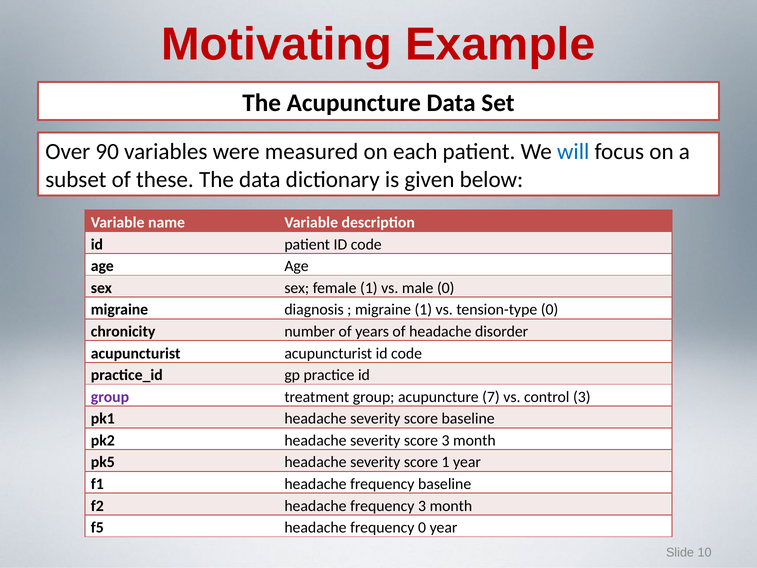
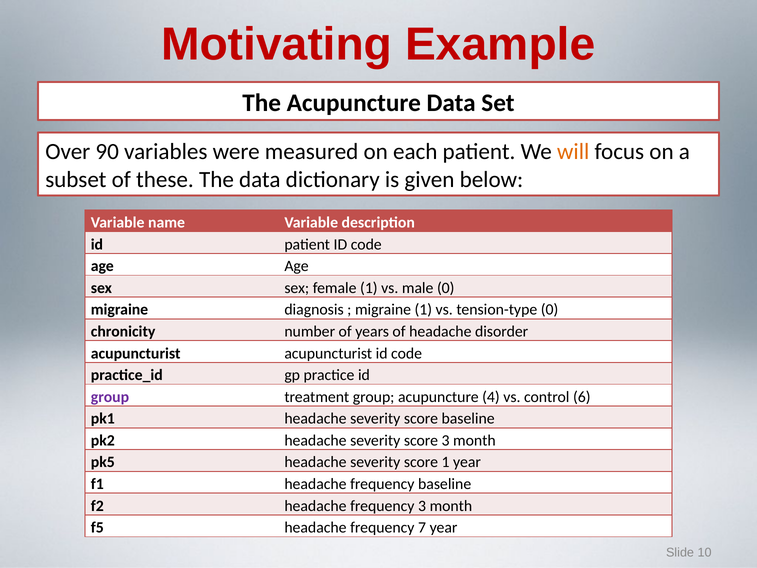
will colour: blue -> orange
7: 7 -> 4
control 3: 3 -> 6
frequency 0: 0 -> 7
